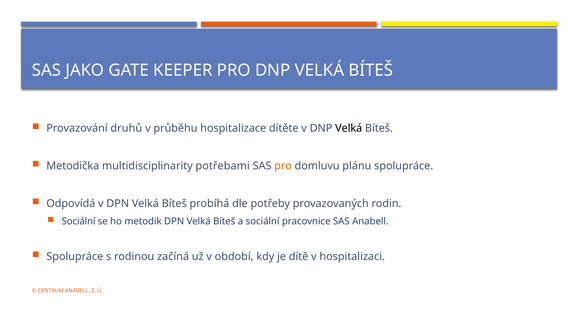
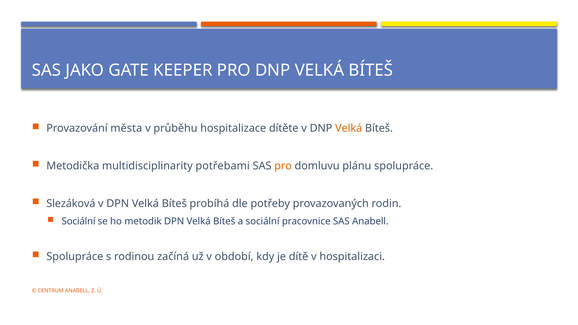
druhů: druhů -> města
Velká at (349, 128) colour: black -> orange
Odpovídá: Odpovídá -> Slezáková
